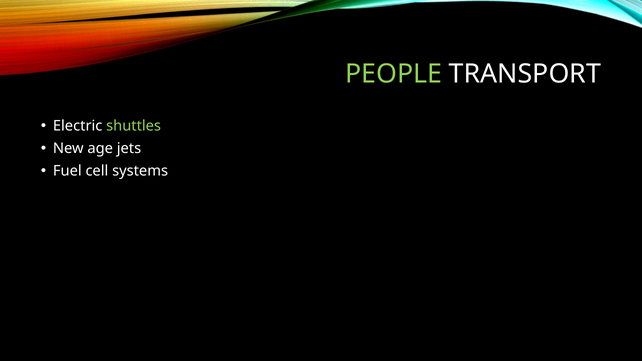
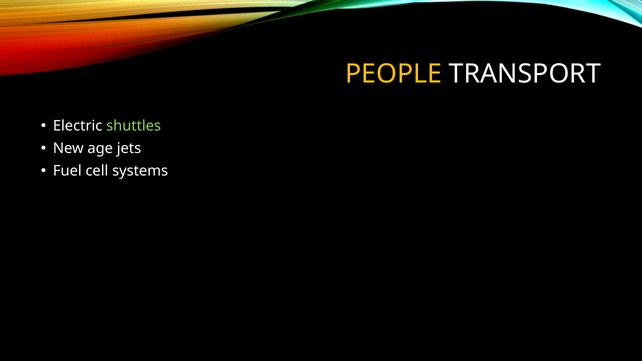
PEOPLE colour: light green -> yellow
